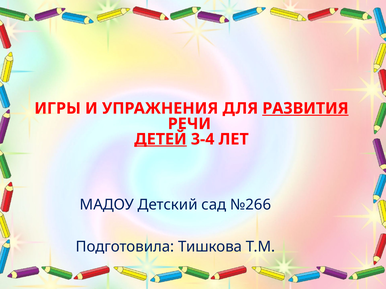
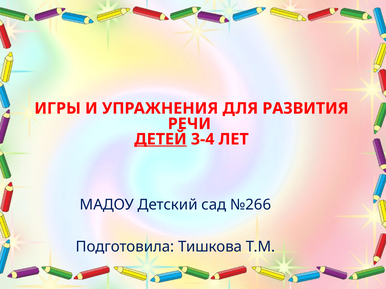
РАЗВИТИЯ underline: present -> none
